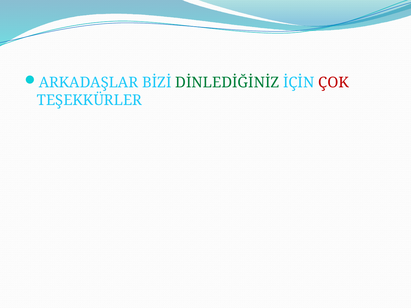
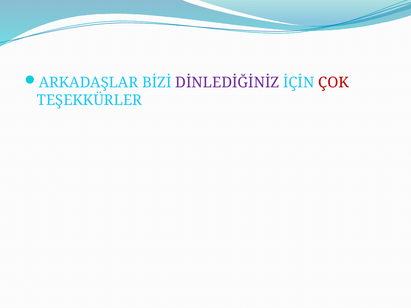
DİNLEDİĞİNİZ colour: green -> purple
